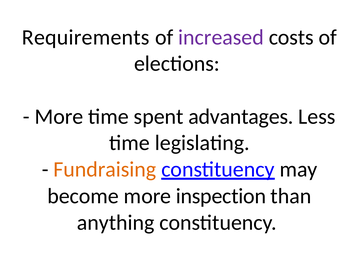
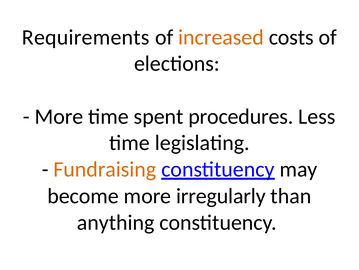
increased colour: purple -> orange
advantages: advantages -> procedures
inspection: inspection -> irregularly
